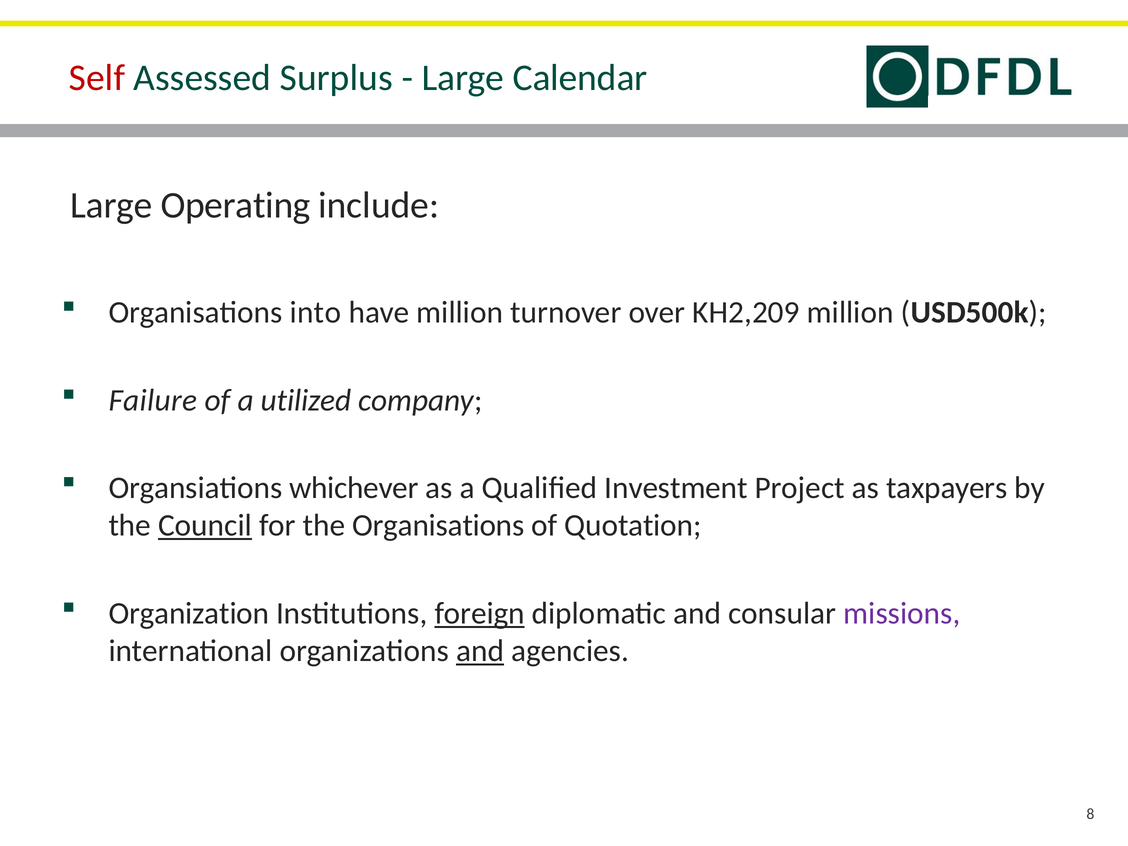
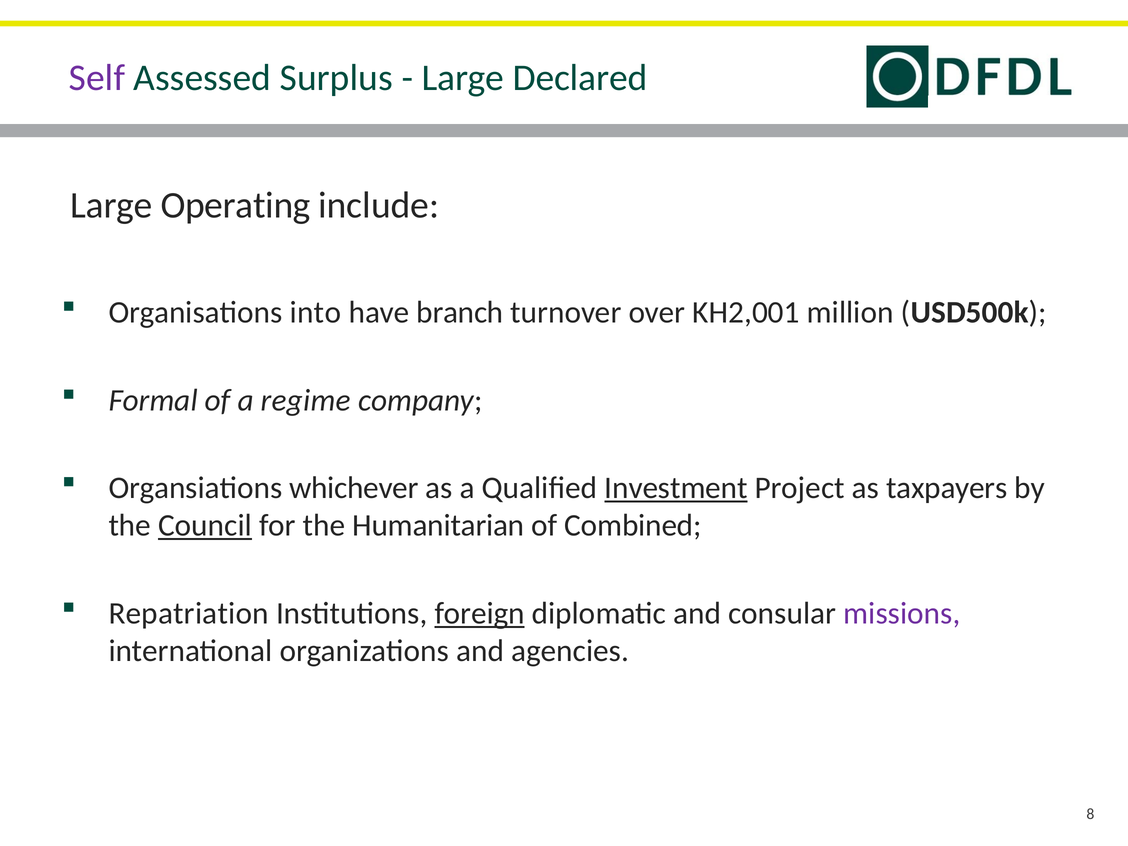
Self colour: red -> purple
Calendar: Calendar -> Declared
have million: million -> branch
KH2,209: KH2,209 -> KH2,001
Failure: Failure -> Formal
utilized: utilized -> regime
Investment underline: none -> present
the Organisations: Organisations -> Humanitarian
Quotation: Quotation -> Combined
Organization: Organization -> Repatriation
and at (480, 651) underline: present -> none
